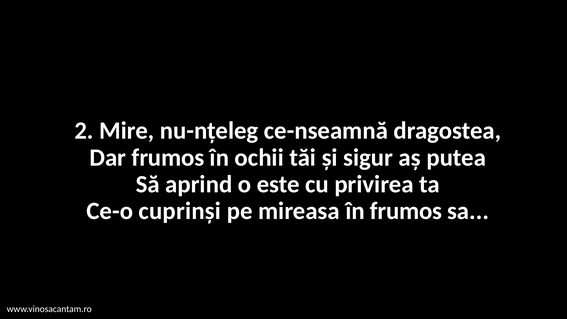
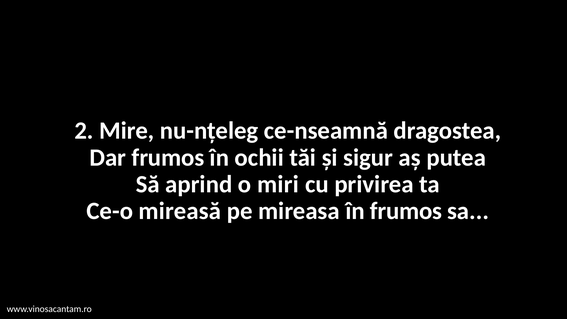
este: este -> miri
cuprinși: cuprinși -> mireasă
